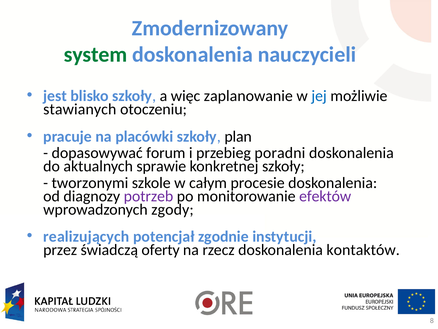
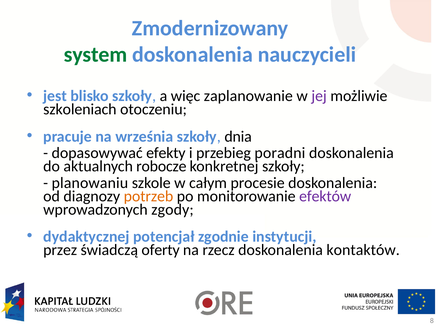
jej colour: blue -> purple
stawianych: stawianych -> szkoleniach
placówki: placówki -> września
plan: plan -> dnia
forum: forum -> efekty
sprawie: sprawie -> robocze
tworzonymi: tworzonymi -> planowaniu
potrzeb colour: purple -> orange
realizujących: realizujących -> dydaktycznej
